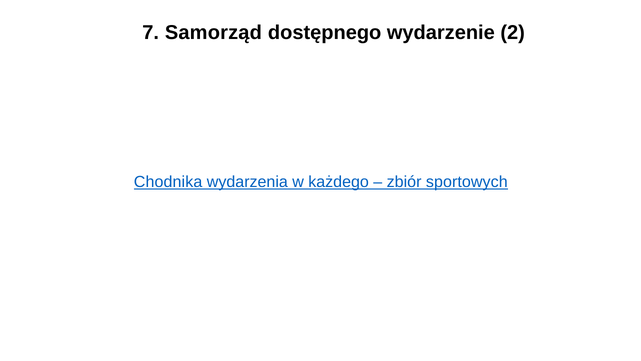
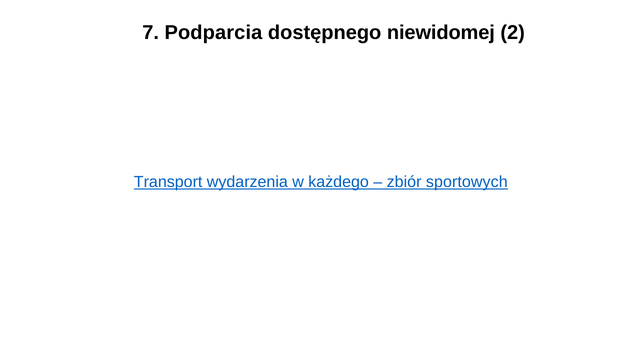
Samorząd: Samorząd -> Podparcia
wydarzenie: wydarzenie -> niewidomej
Chodnika: Chodnika -> Transport
